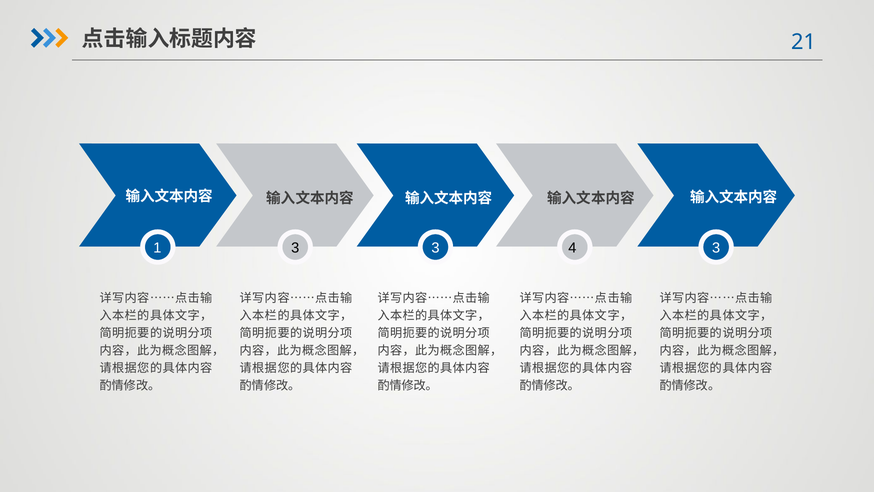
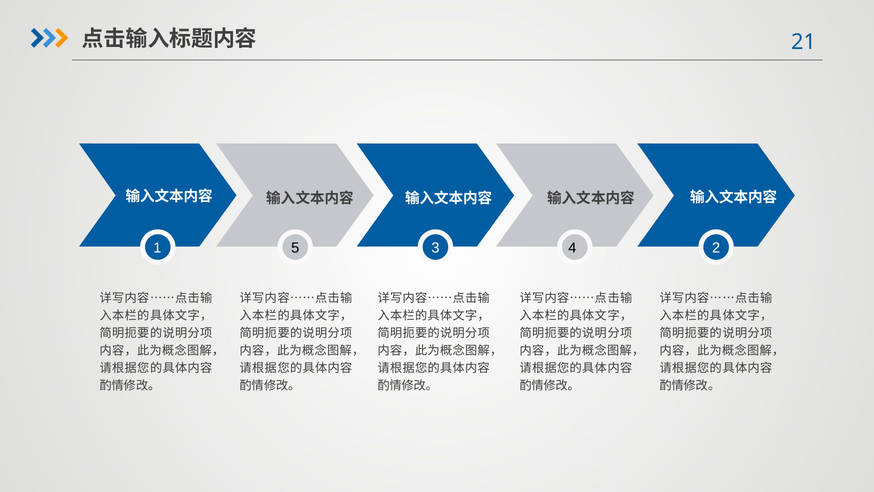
1 3: 3 -> 5
4 3: 3 -> 2
